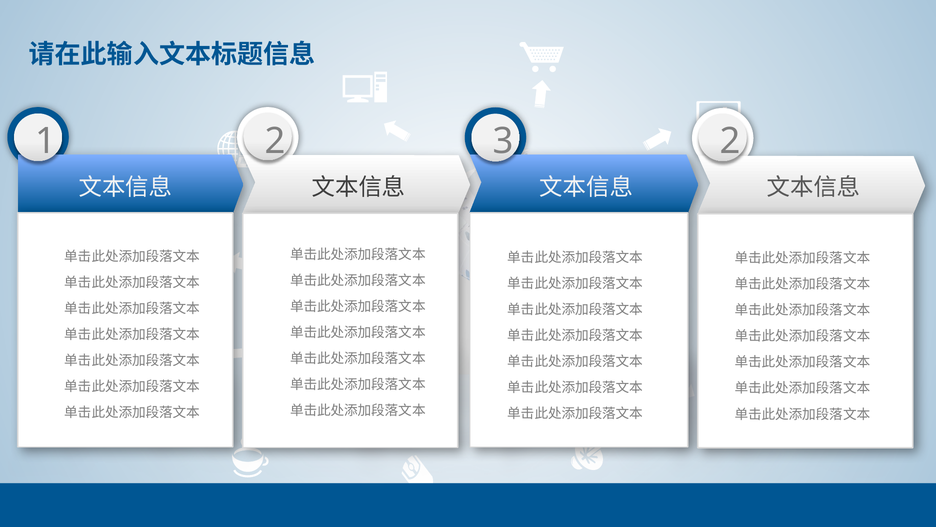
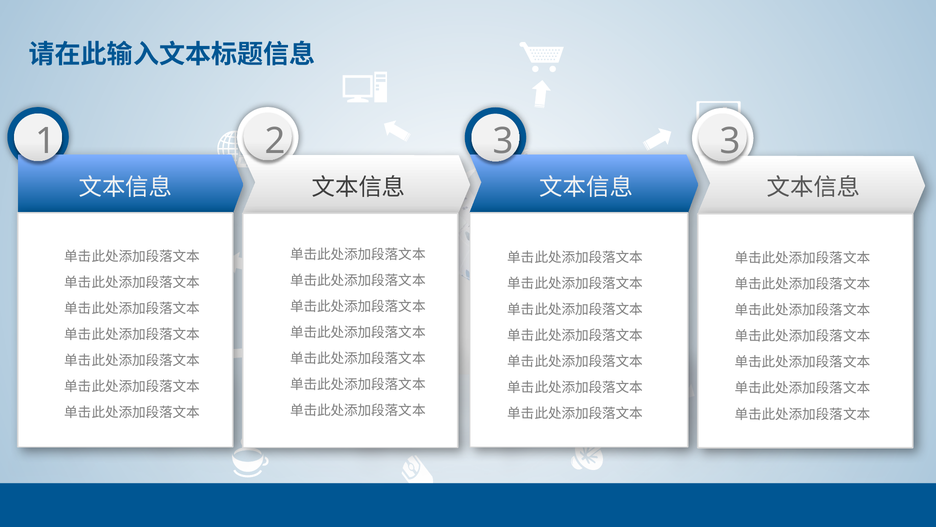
3 2: 2 -> 3
